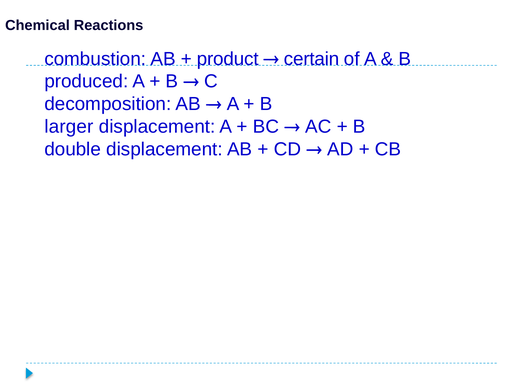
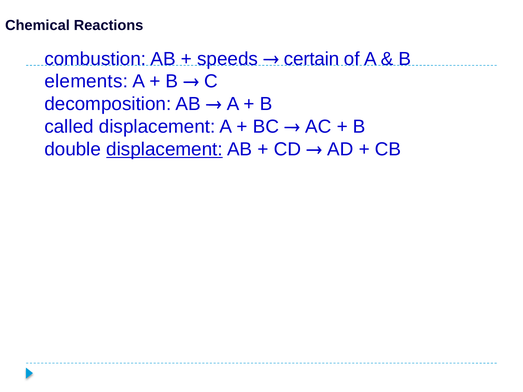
product: product -> speeds
produced: produced -> elements
larger: larger -> called
displacement at (165, 149) underline: none -> present
